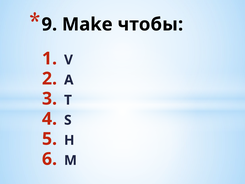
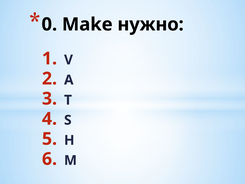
9: 9 -> 0
чтобы: чтобы -> нужно
